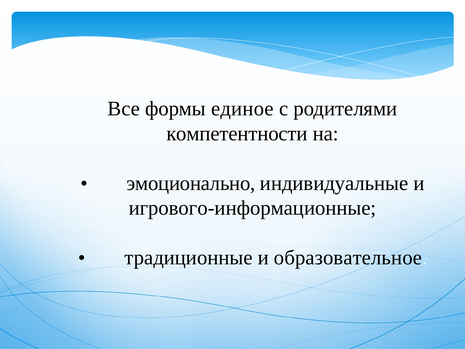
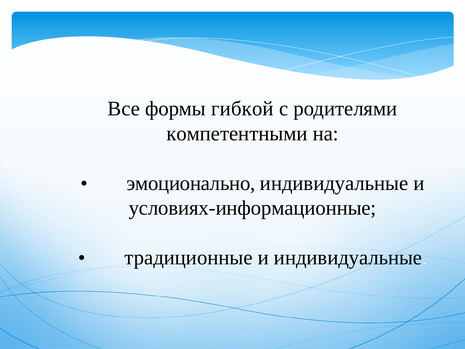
единое: единое -> гибкой
компетентности: компетентности -> компетентными
игрового-информационные: игрового-информационные -> условиях-информационные
и образовательное: образовательное -> индивидуальные
